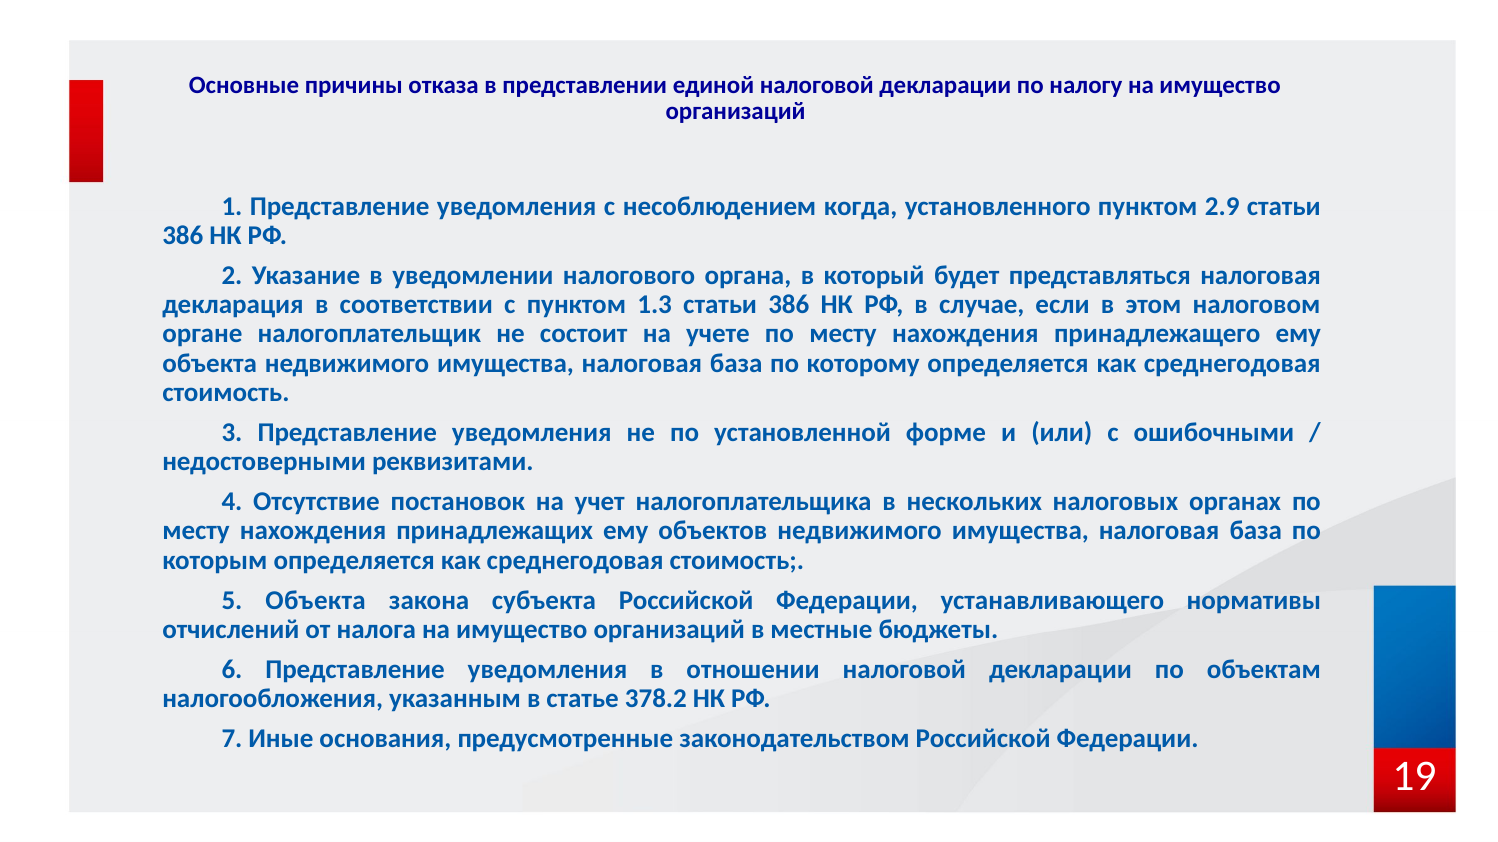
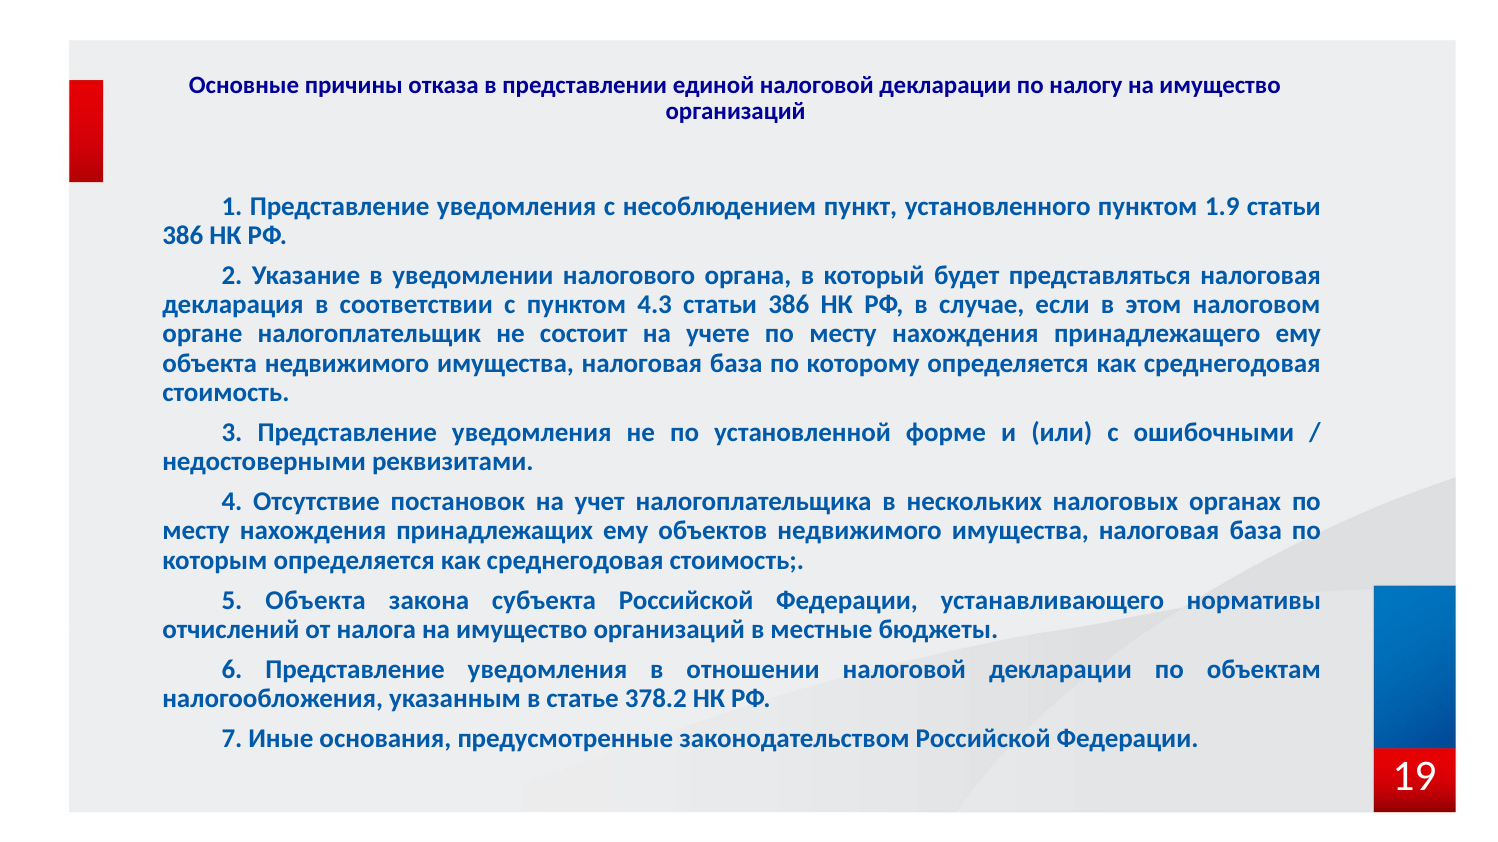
когда: когда -> пункт
2.9: 2.9 -> 1.9
1.3: 1.3 -> 4.3
